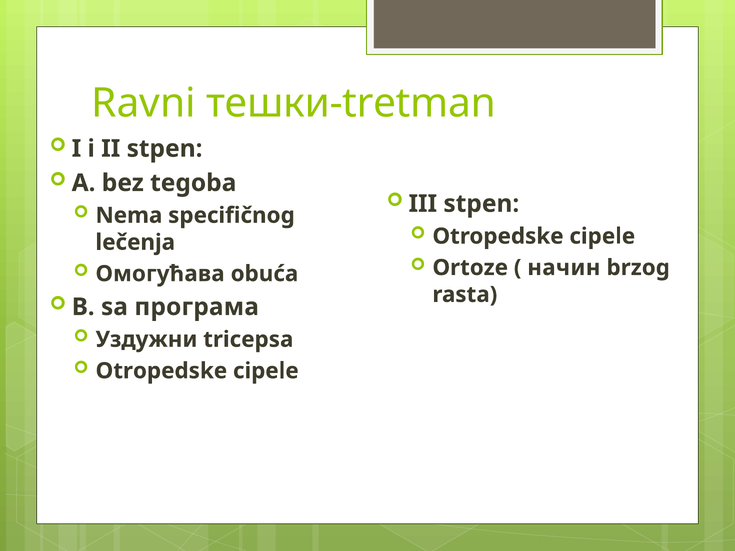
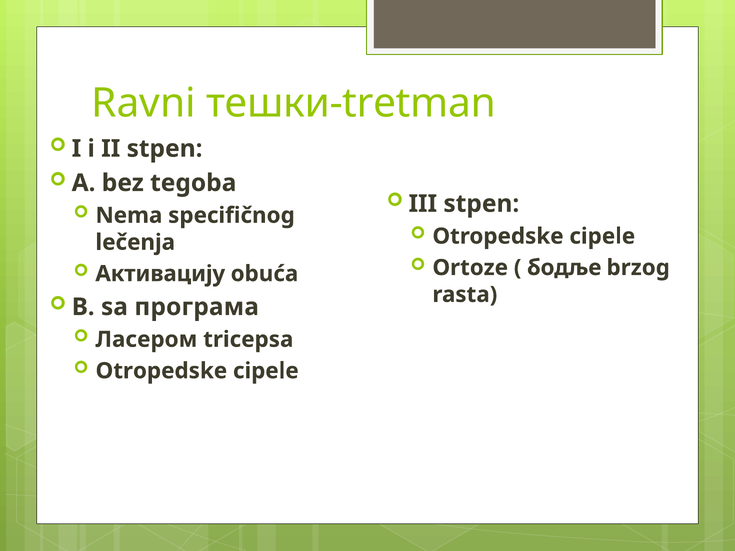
начин: начин -> бодље
Омогућава: Омогућава -> Активацију
Уздужни: Уздужни -> Ласером
